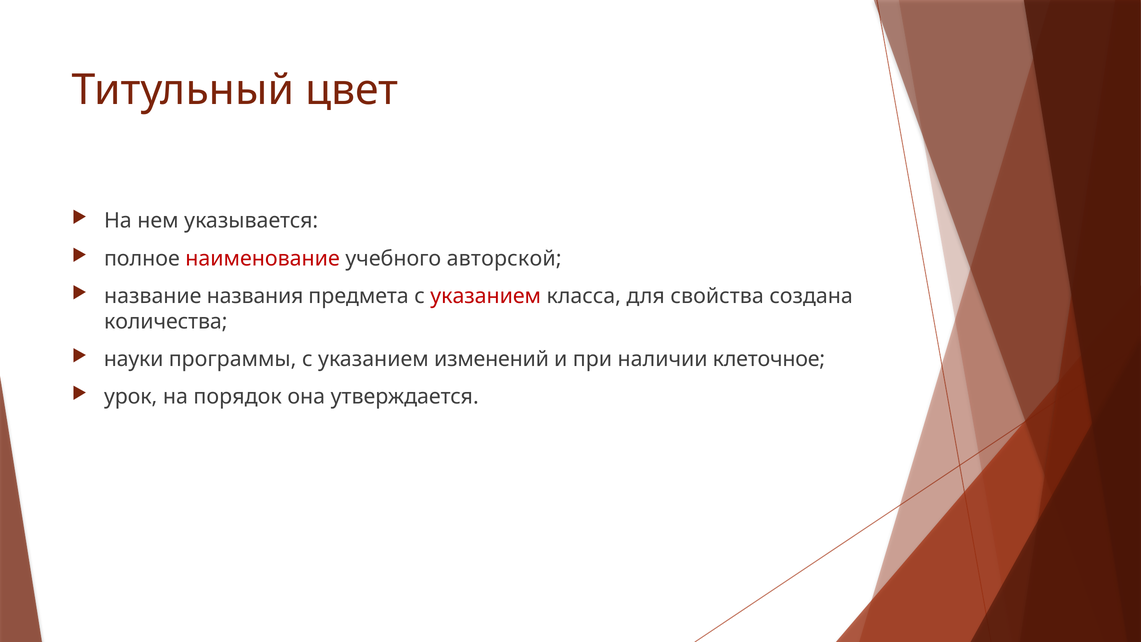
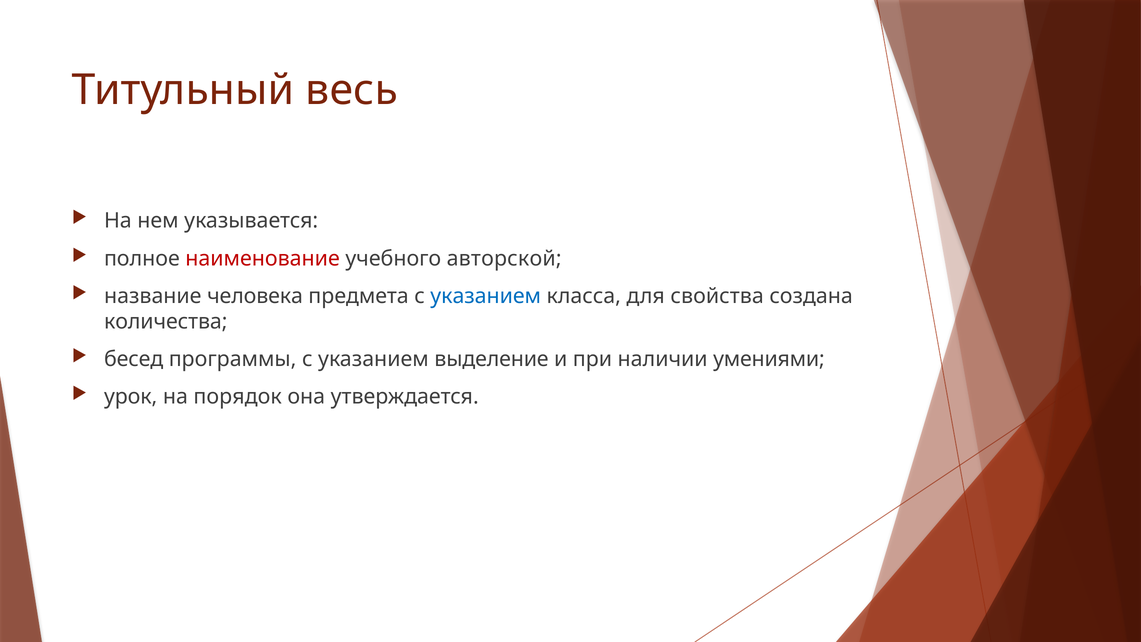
цвет: цвет -> весь
названия: названия -> человека
указанием at (486, 296) colour: red -> blue
науки: науки -> бесед
изменений: изменений -> выделение
клеточное: клеточное -> умениями
